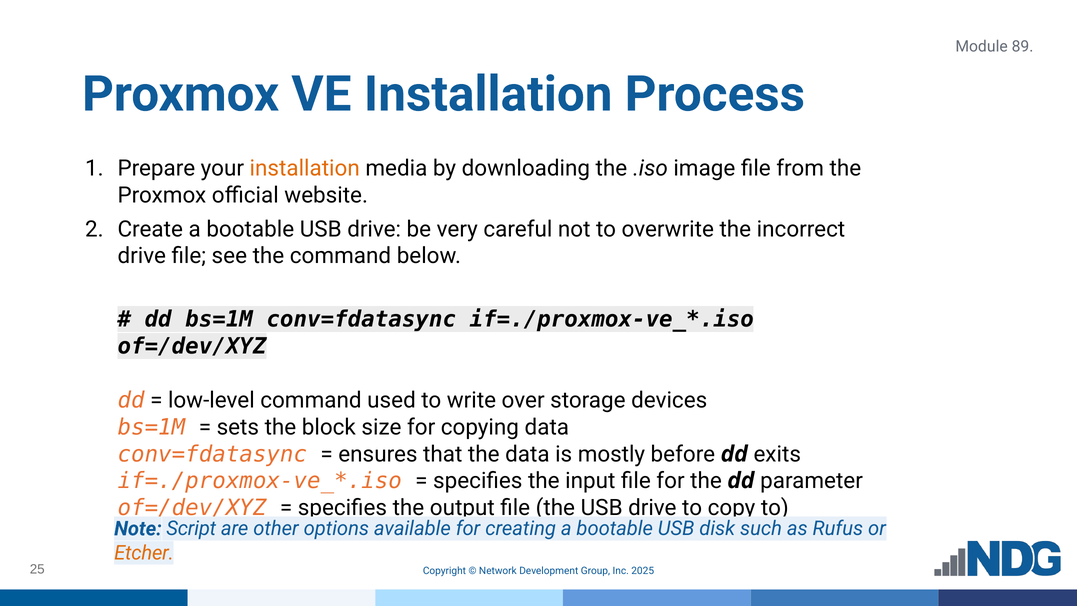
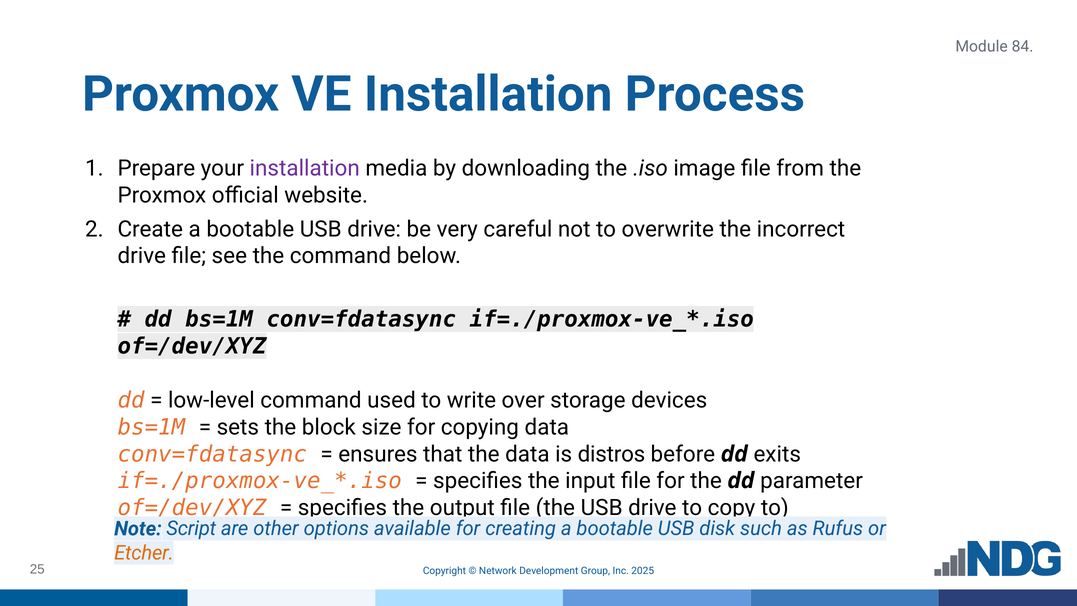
89: 89 -> 84
installation at (305, 168) colour: orange -> purple
mostly: mostly -> distros
